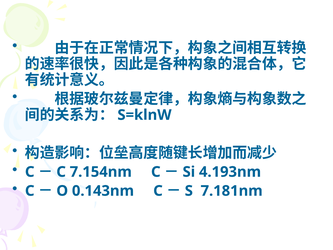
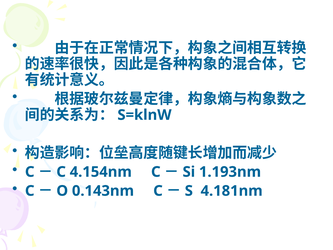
7.154nm: 7.154nm -> 4.154nm
4.193nm: 4.193nm -> 1.193nm
7.181nm: 7.181nm -> 4.181nm
